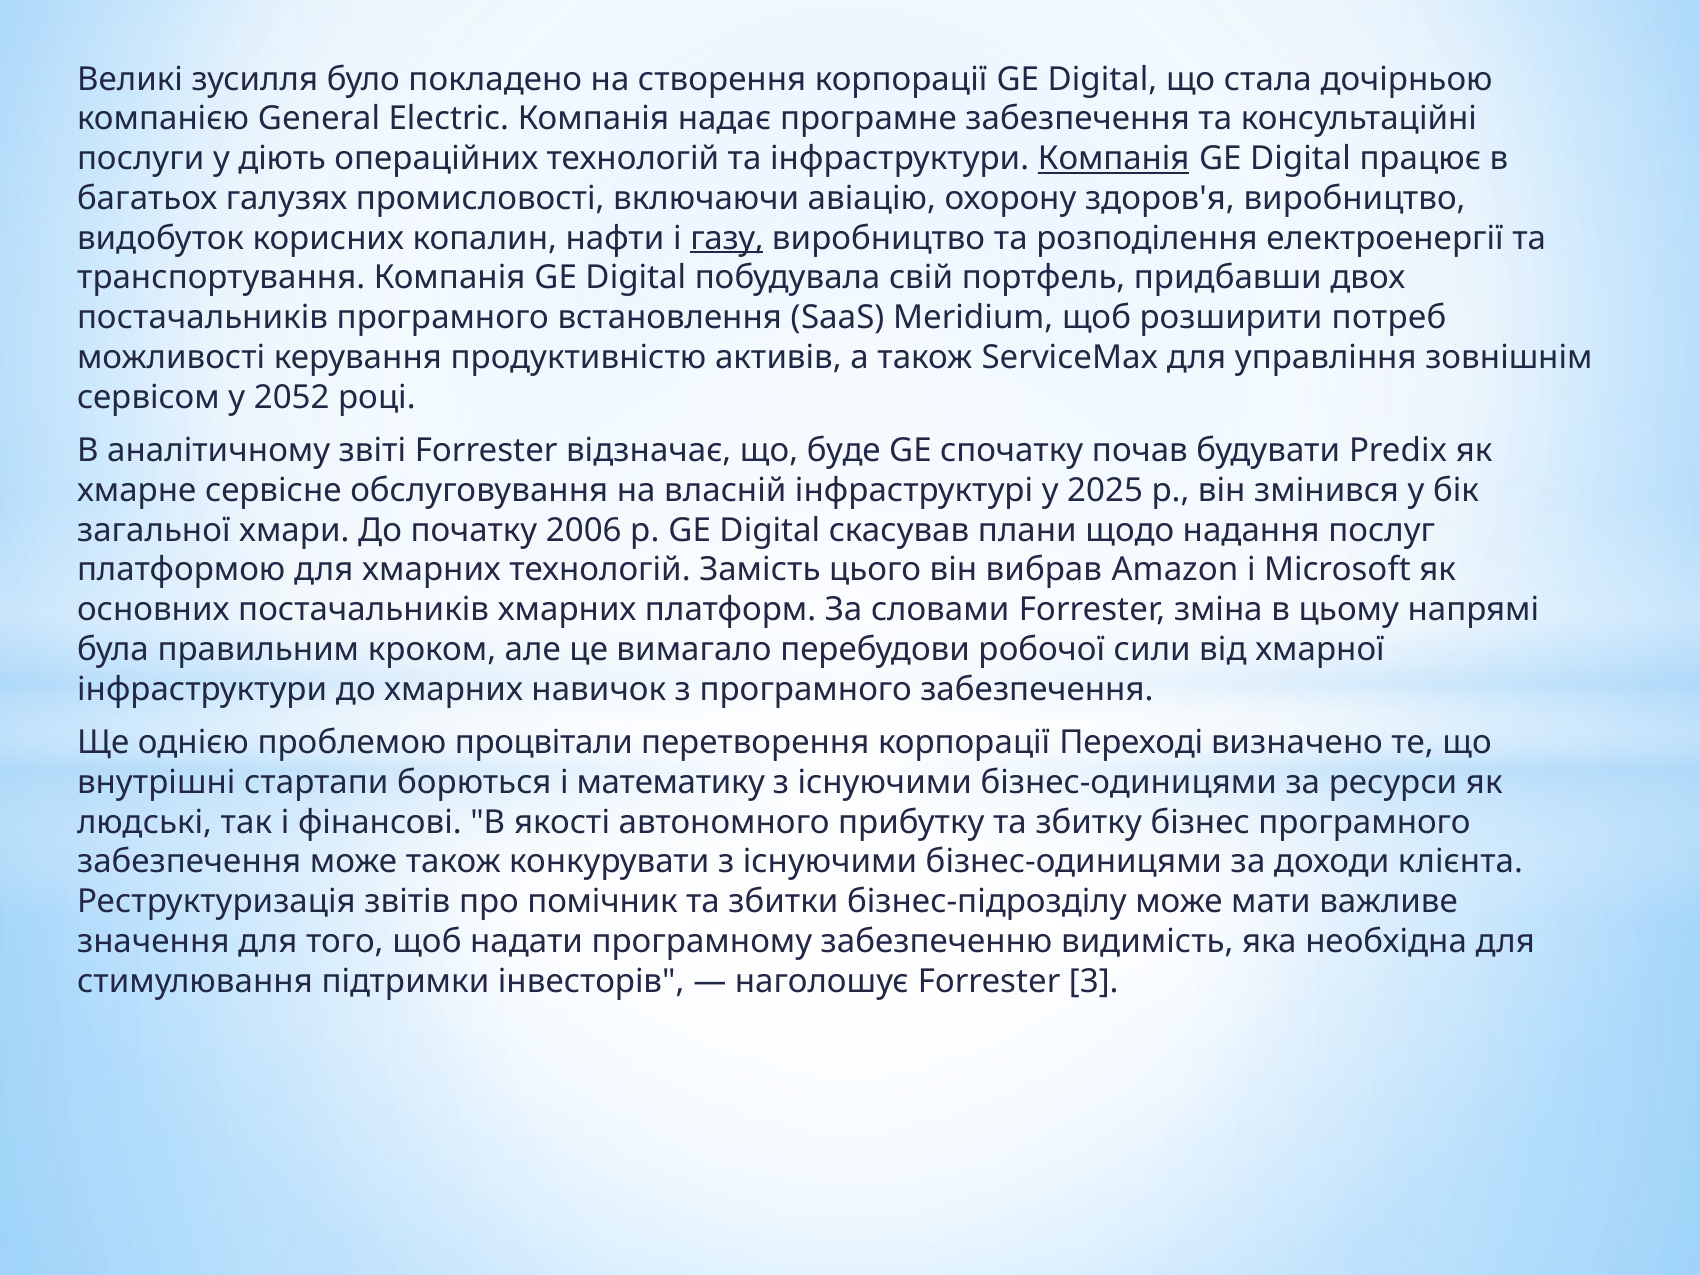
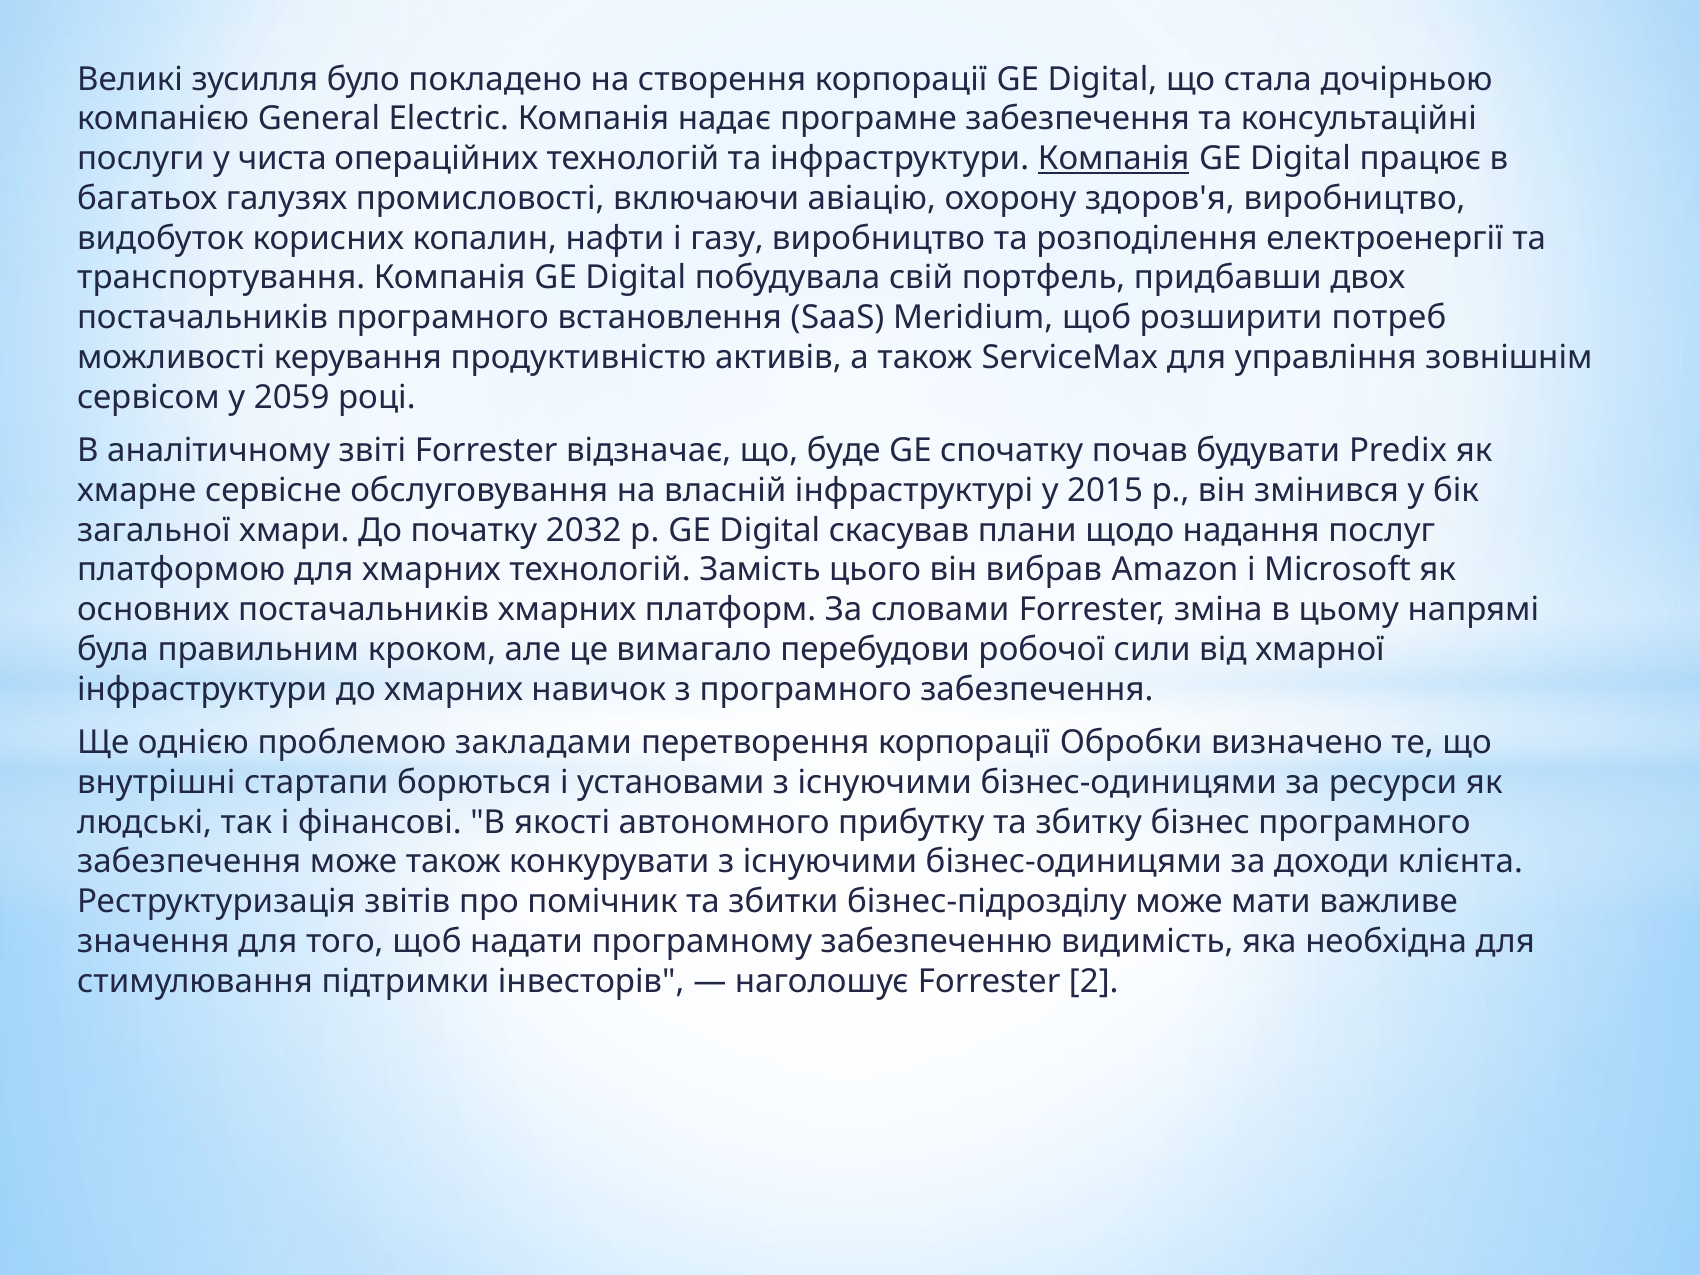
діють: діють -> чиста
газу underline: present -> none
2052: 2052 -> 2059
2025: 2025 -> 2015
2006: 2006 -> 2032
процвітали: процвітали -> закладами
Переході: Переході -> Обробки
математику: математику -> установами
3: 3 -> 2
